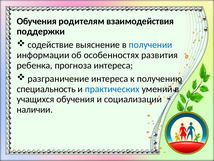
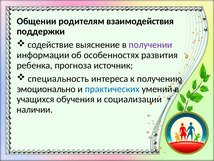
Обучения at (37, 21): Обучения -> Общении
получении colour: blue -> purple
прогноза интереса: интереса -> источник
разграничение: разграничение -> специальность
специальность: специальность -> эмоционально
